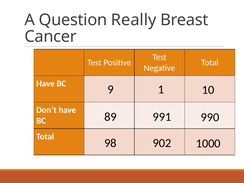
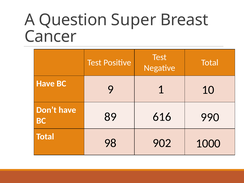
Really: Really -> Super
991: 991 -> 616
